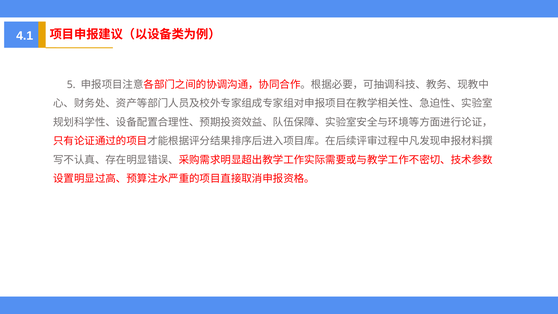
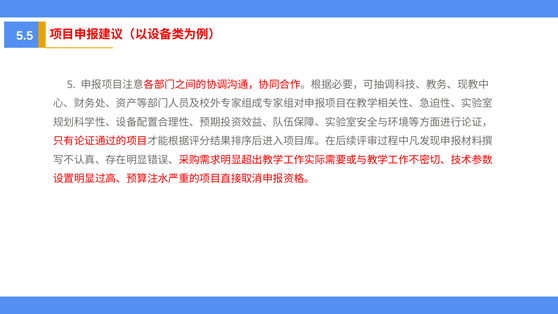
4.1: 4.1 -> 5.5
